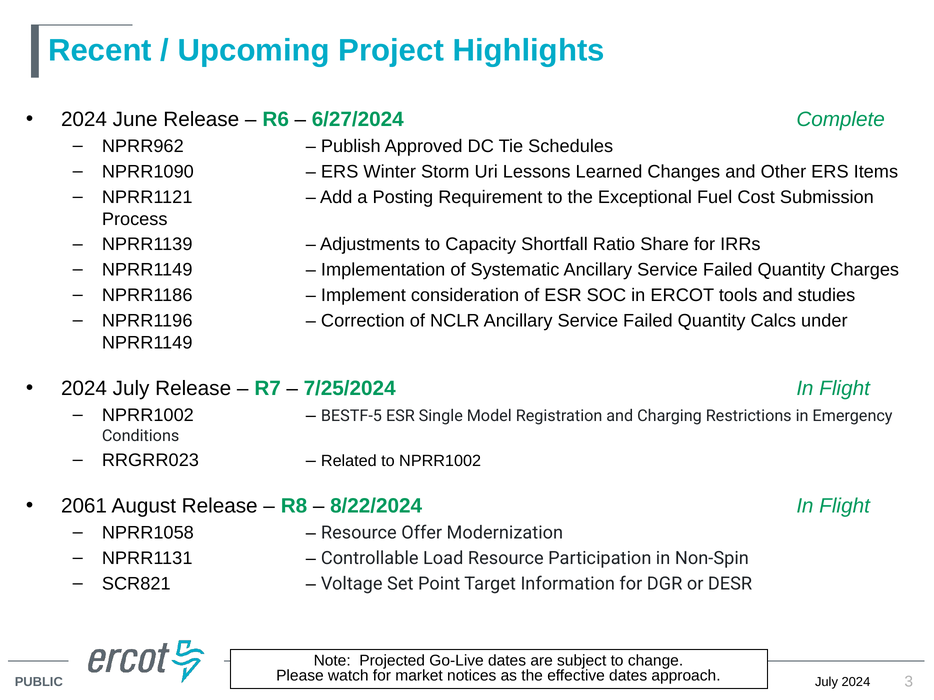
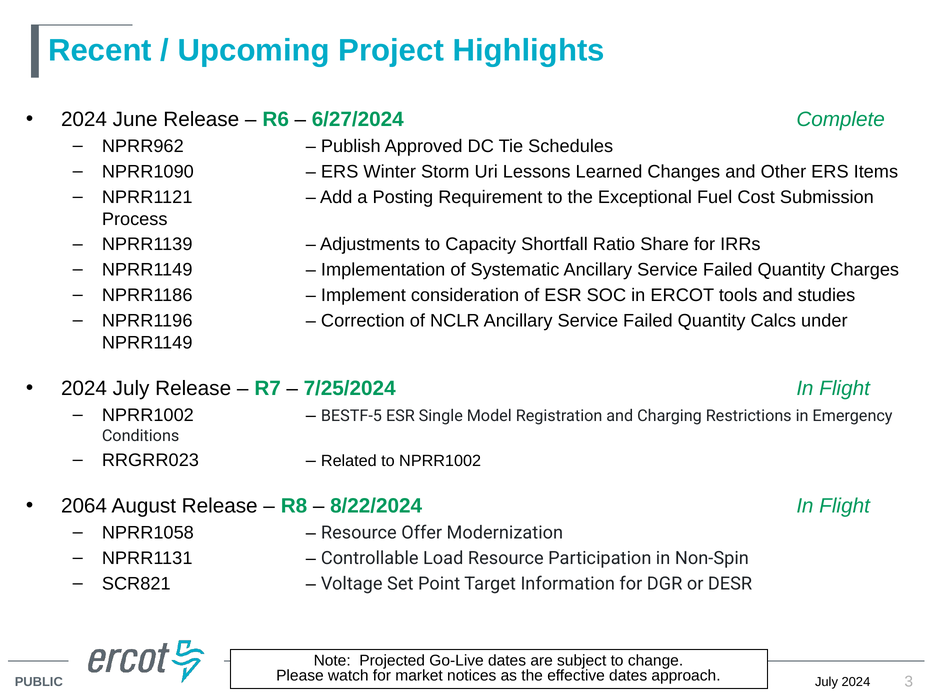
2061: 2061 -> 2064
